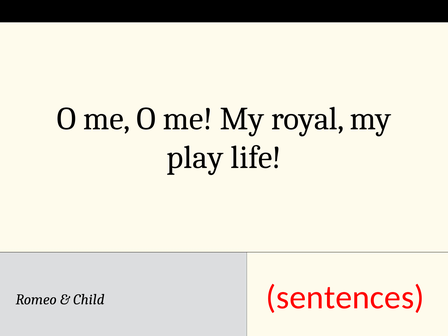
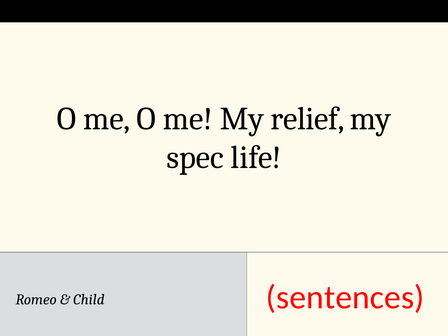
royal: royal -> relief
play: play -> spec
